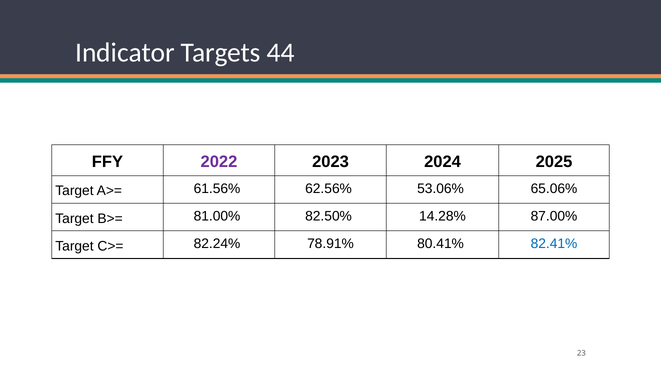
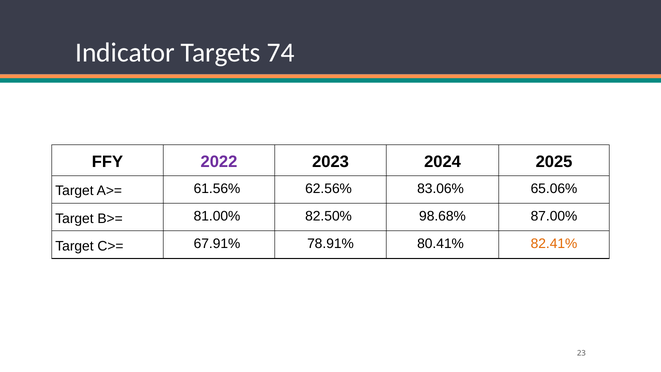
44: 44 -> 74
53.06%: 53.06% -> 83.06%
14.28%: 14.28% -> 98.68%
82.24%: 82.24% -> 67.91%
82.41% colour: blue -> orange
